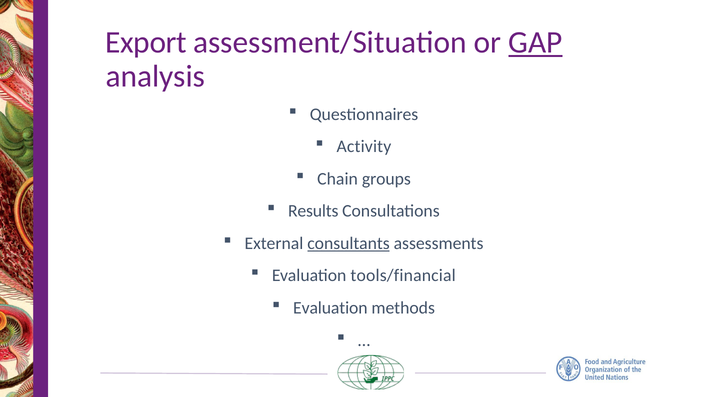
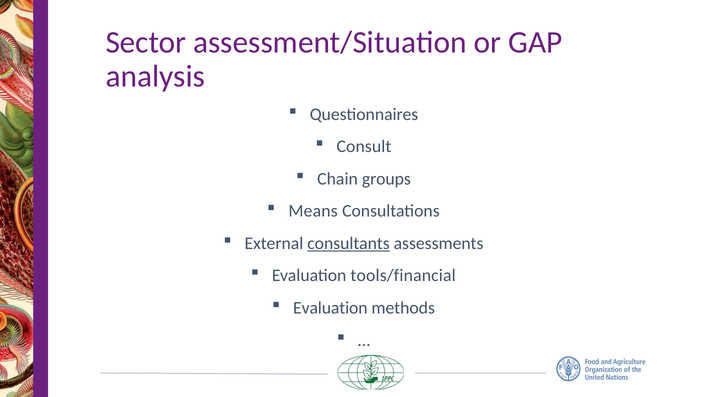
Export: Export -> Sector
GAP underline: present -> none
Activity: Activity -> Consult
Results: Results -> Means
